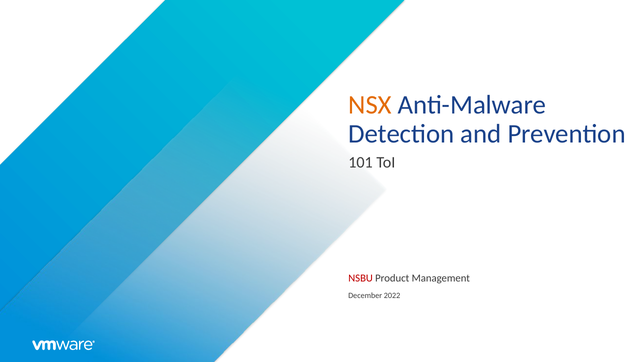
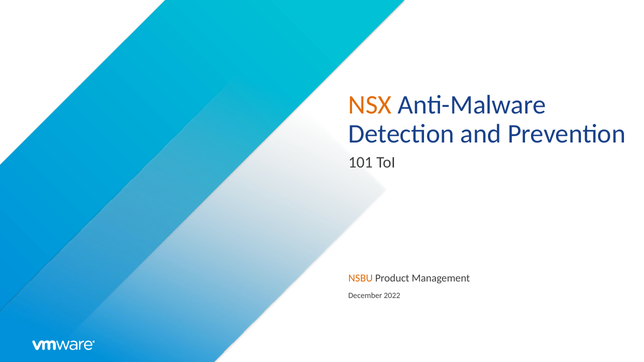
NSBU colour: red -> orange
